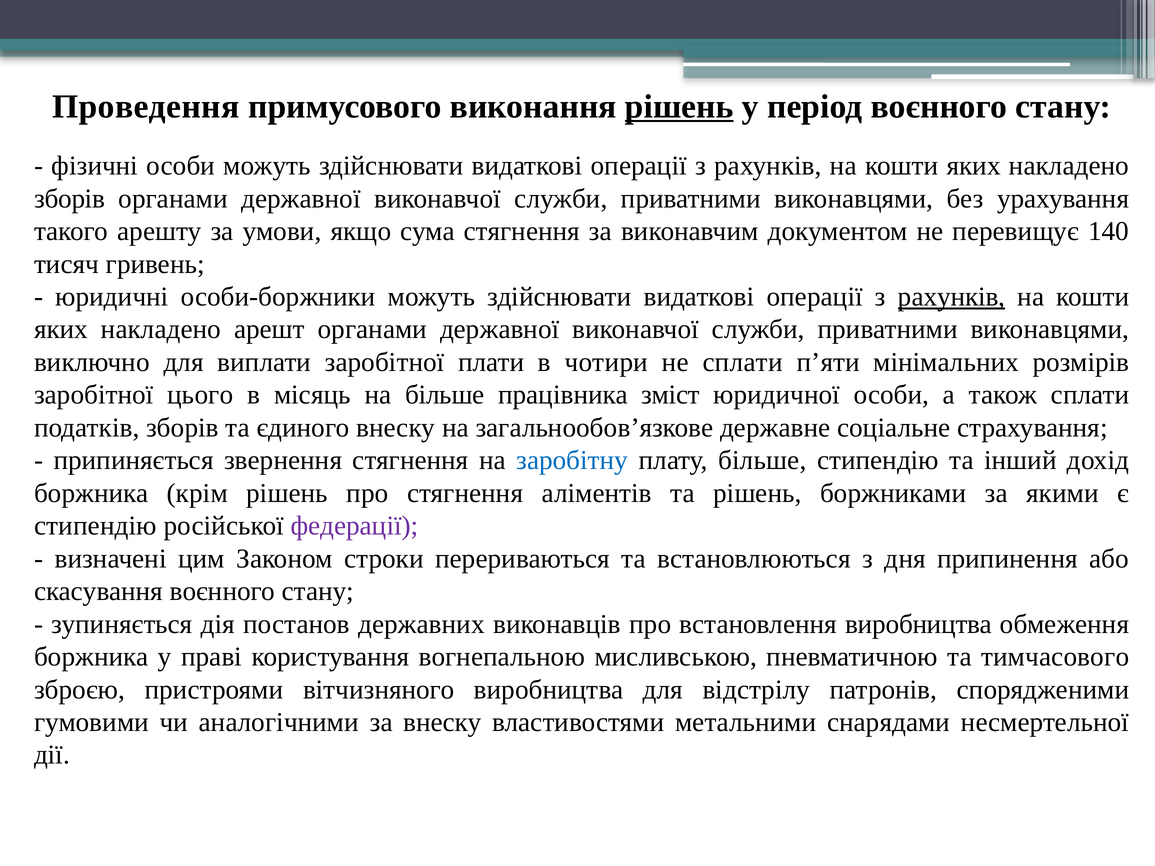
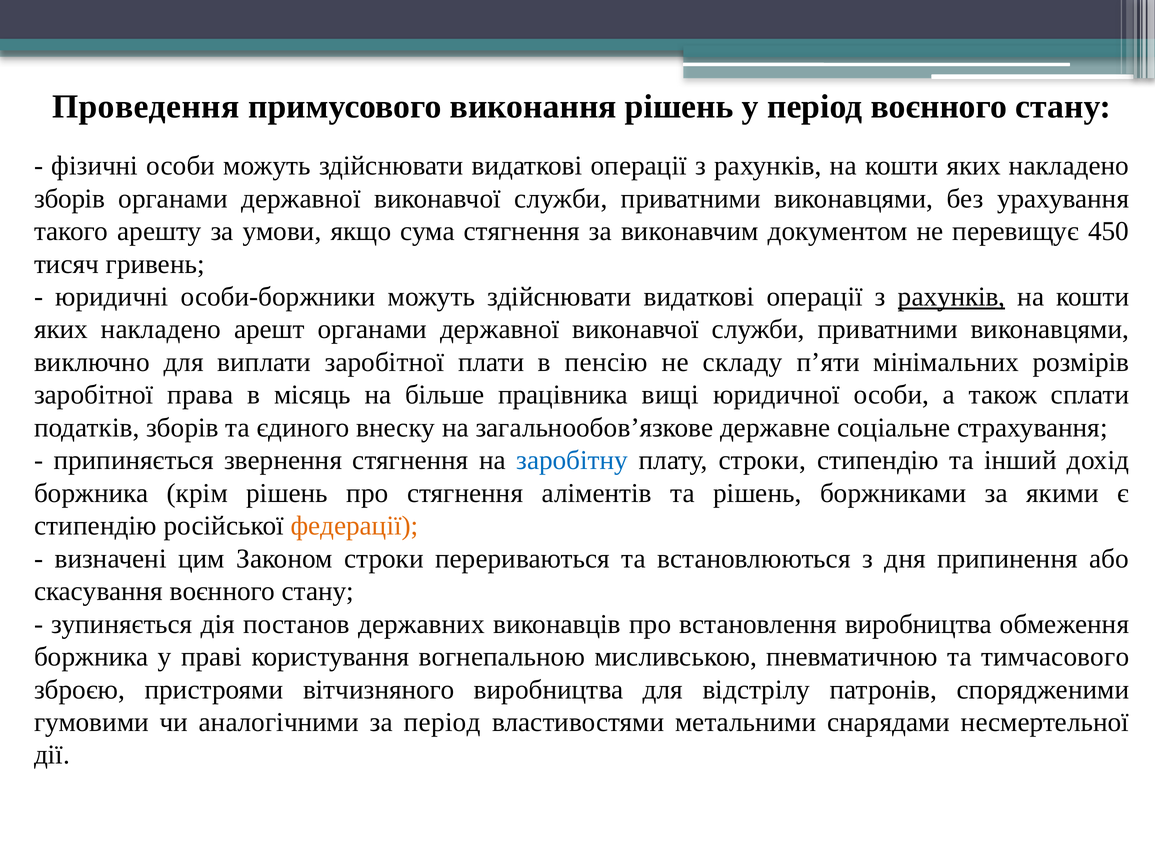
рішень at (679, 107) underline: present -> none
140: 140 -> 450
чотири: чотири -> пенсію
не сплати: сплати -> складу
цього: цього -> права
зміст: зміст -> вищі
плату більше: більше -> строки
федерації colour: purple -> orange
за внеску: внеску -> період
